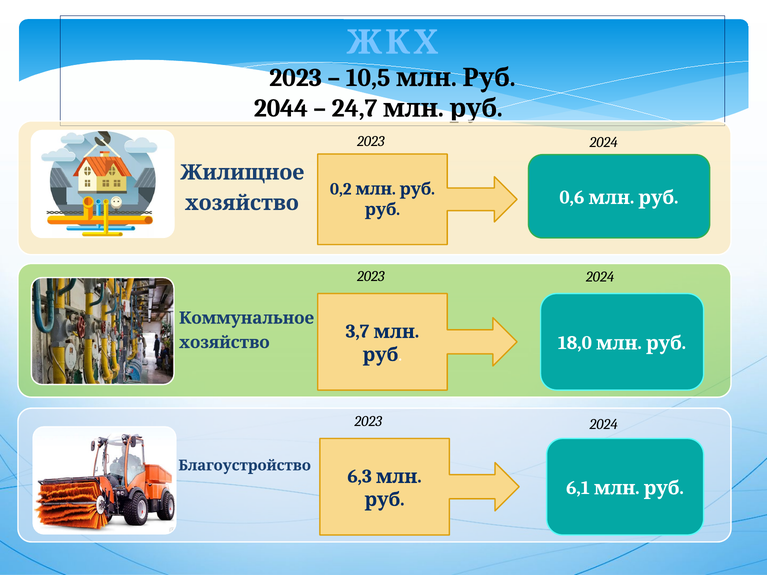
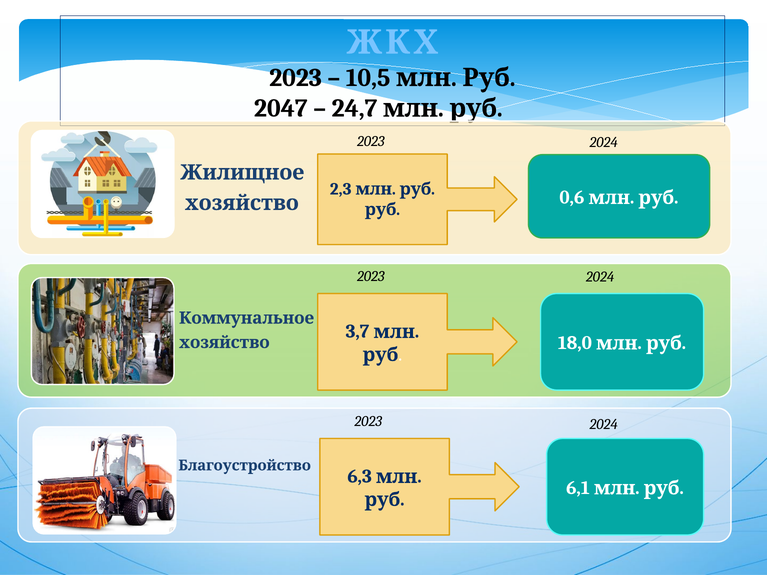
2044: 2044 -> 2047
0,2: 0,2 -> 2,3
